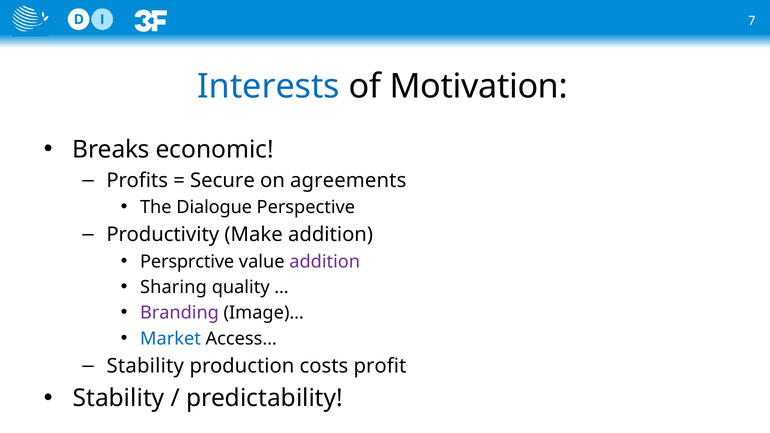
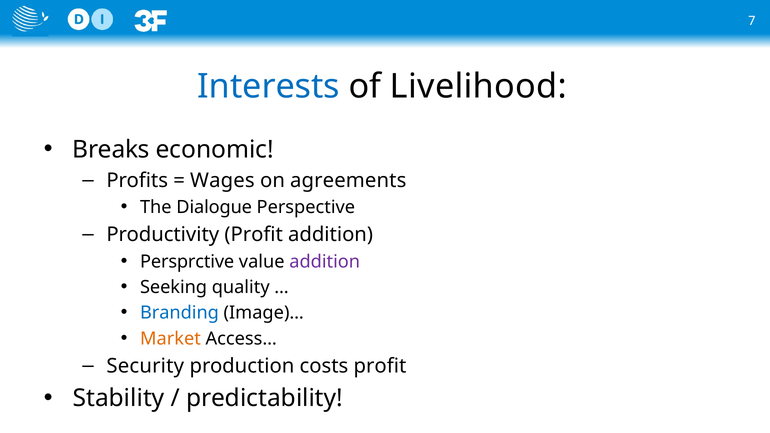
Motivation: Motivation -> Livelihood
Secure: Secure -> Wages
Productivity Make: Make -> Profit
Sharing: Sharing -> Seeking
Branding colour: purple -> blue
Market colour: blue -> orange
Stability at (145, 366): Stability -> Security
